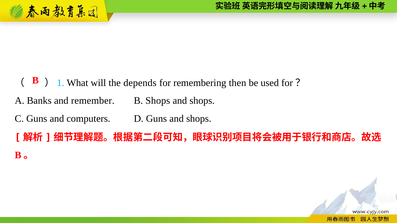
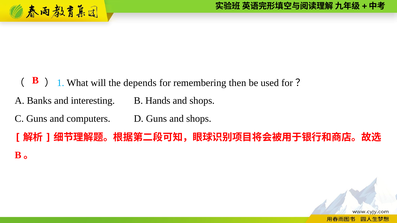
remember: remember -> interesting
B Shops: Shops -> Hands
